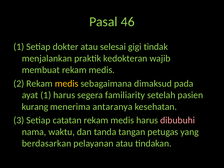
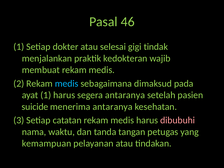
medis at (67, 84) colour: yellow -> light blue
segera familiarity: familiarity -> antaranya
kurang: kurang -> suicide
berdasarkan: berdasarkan -> kemampuan
